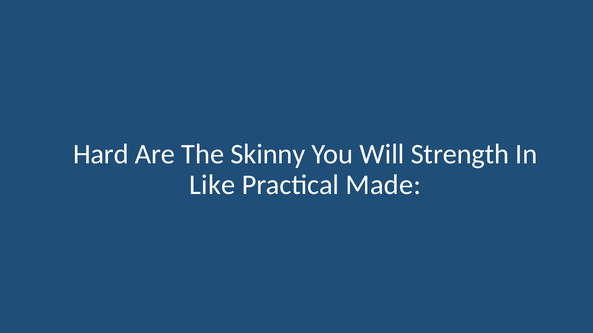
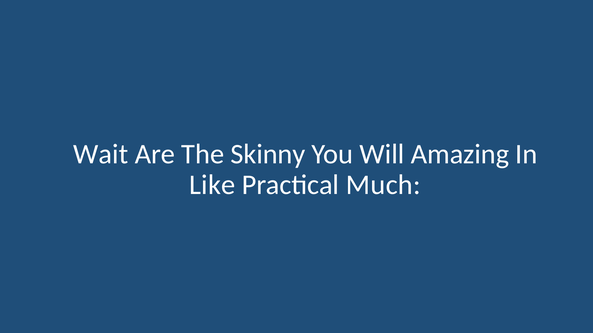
Hard: Hard -> Wait
Strength: Strength -> Amazing
Made: Made -> Much
